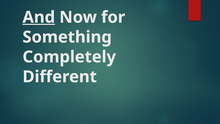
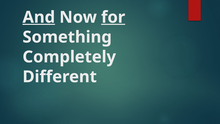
for underline: none -> present
